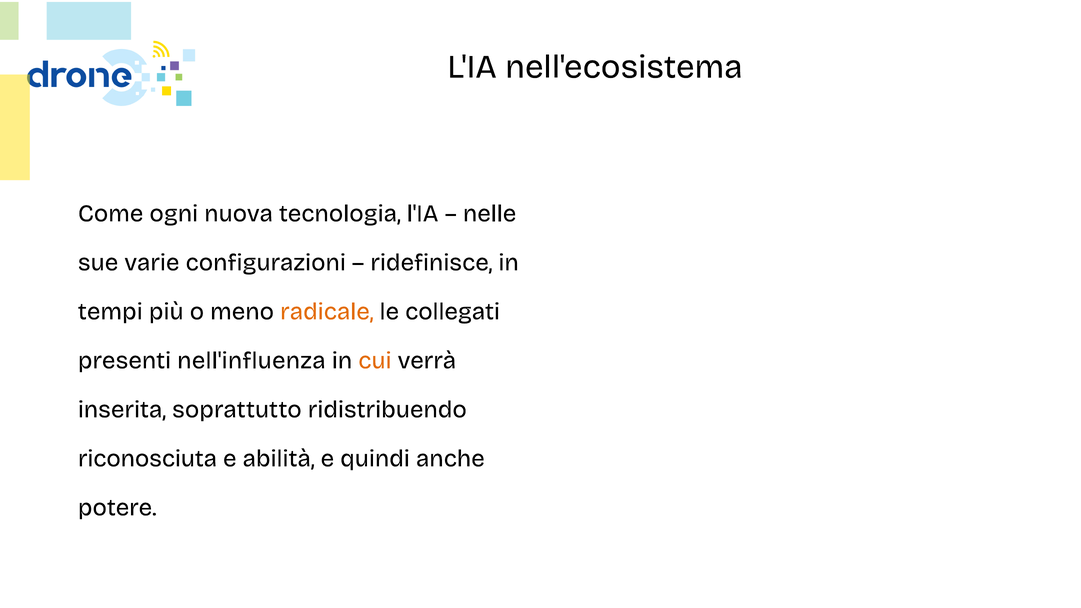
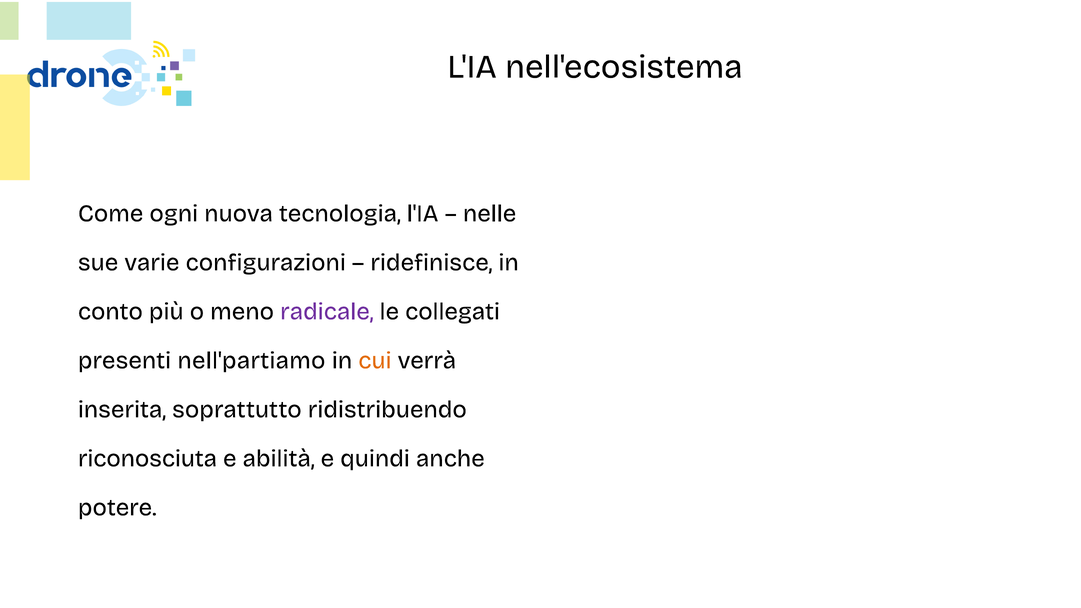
tempi: tempi -> conto
radicale colour: orange -> purple
nell'influenza: nell'influenza -> nell'partiamo
